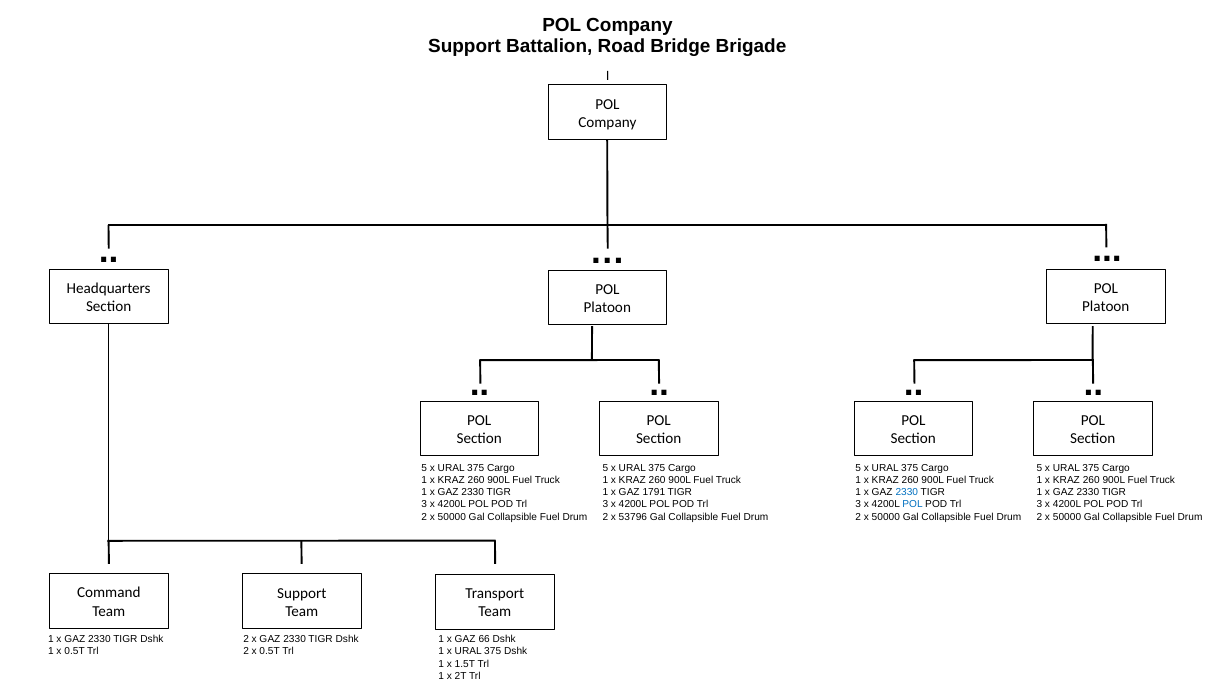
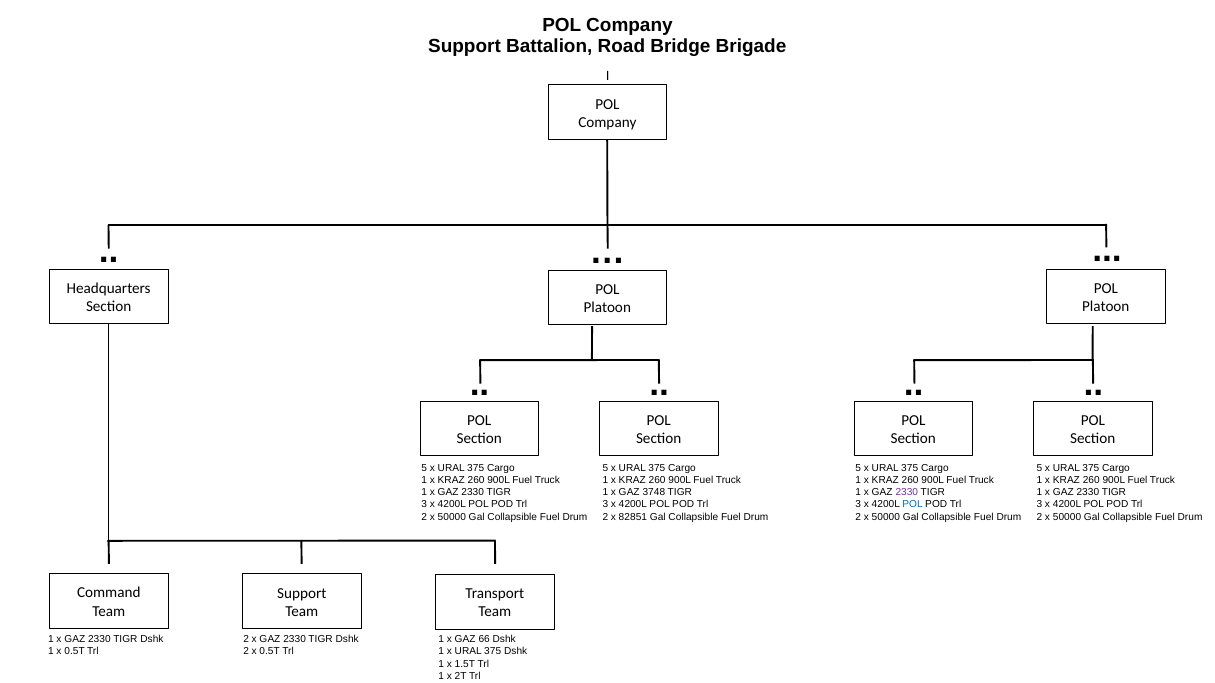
1791: 1791 -> 3748
2330 at (907, 493) colour: blue -> purple
53796: 53796 -> 82851
